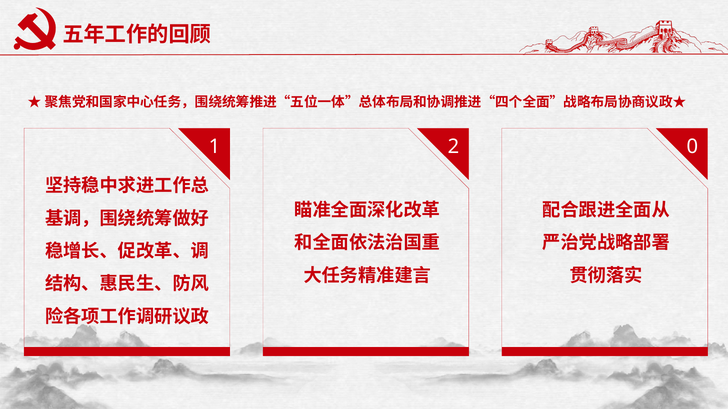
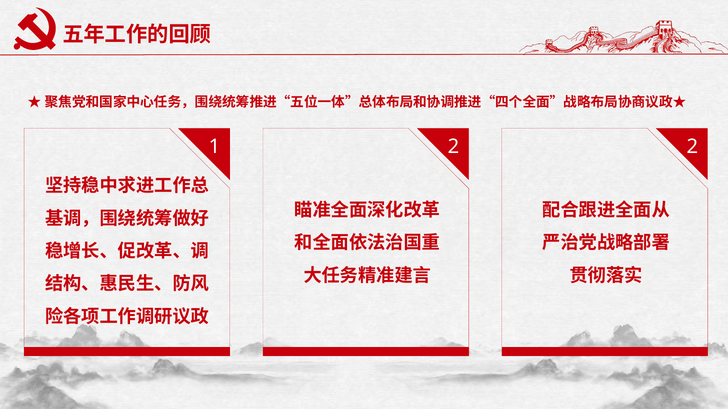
1 0: 0 -> 2
